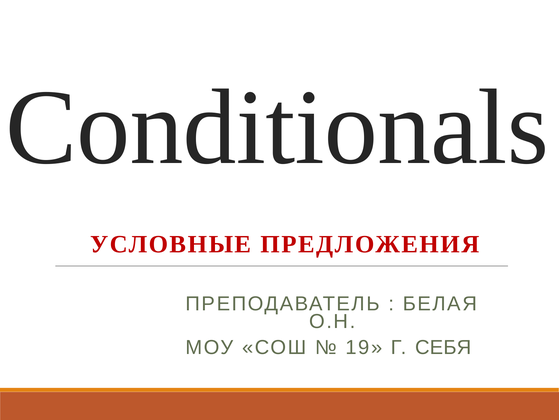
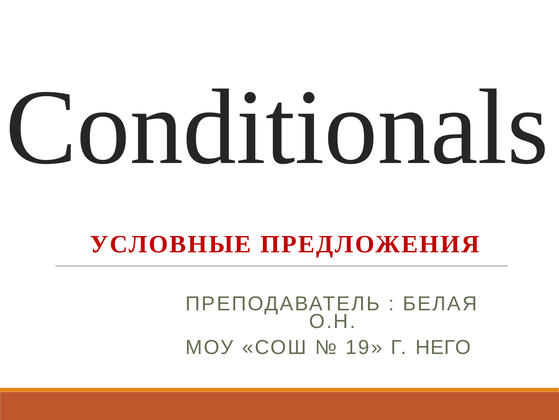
СЕБЯ: СЕБЯ -> НЕГО
